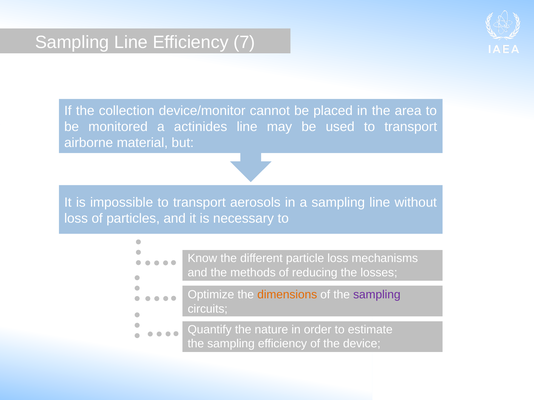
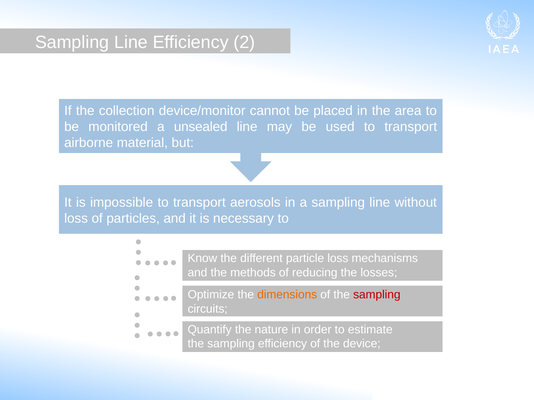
7: 7 -> 2
actinides: actinides -> unsealed
sampling at (377, 295) colour: purple -> red
